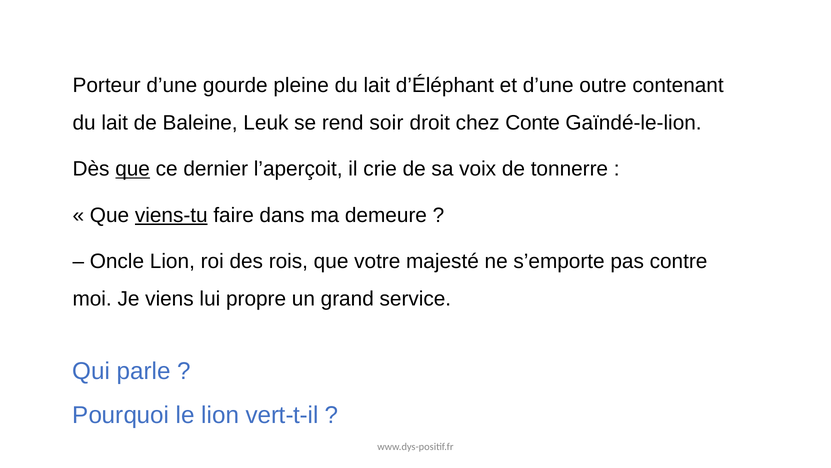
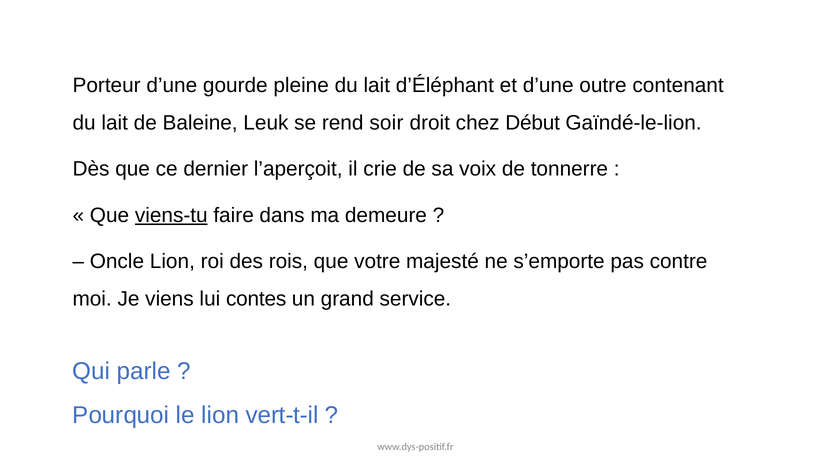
Conte: Conte -> Début
que at (133, 169) underline: present -> none
propre: propre -> contes
